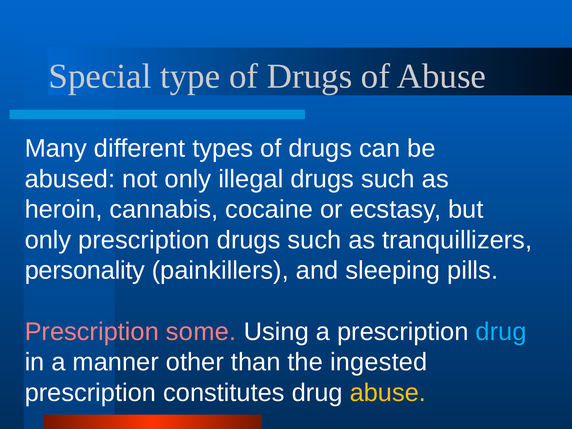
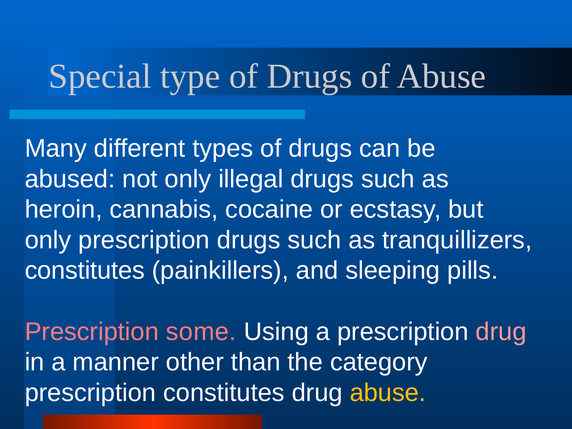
personality at (85, 271): personality -> constitutes
drug at (501, 332) colour: light blue -> pink
ingested: ingested -> category
